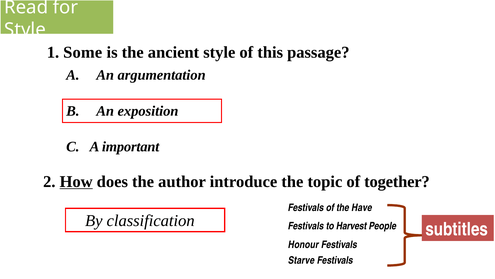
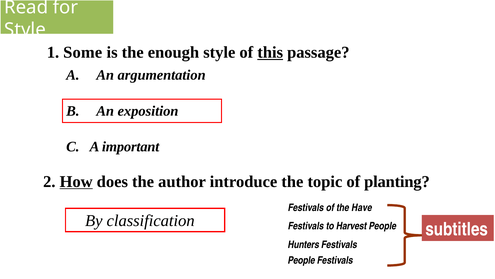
ancient: ancient -> enough
this underline: none -> present
together: together -> planting
Honour: Honour -> Hunters
Starve at (301, 260): Starve -> People
